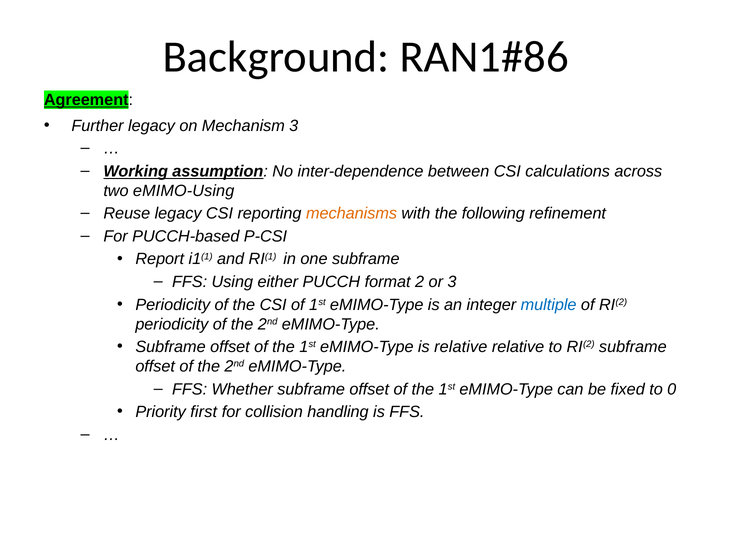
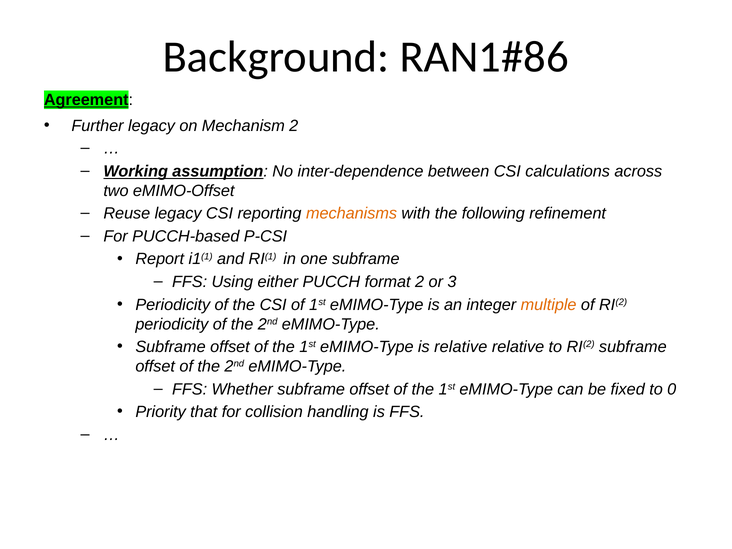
Mechanism 3: 3 -> 2
eMIMO-Using: eMIMO-Using -> eMIMO-Offset
multiple colour: blue -> orange
first: first -> that
